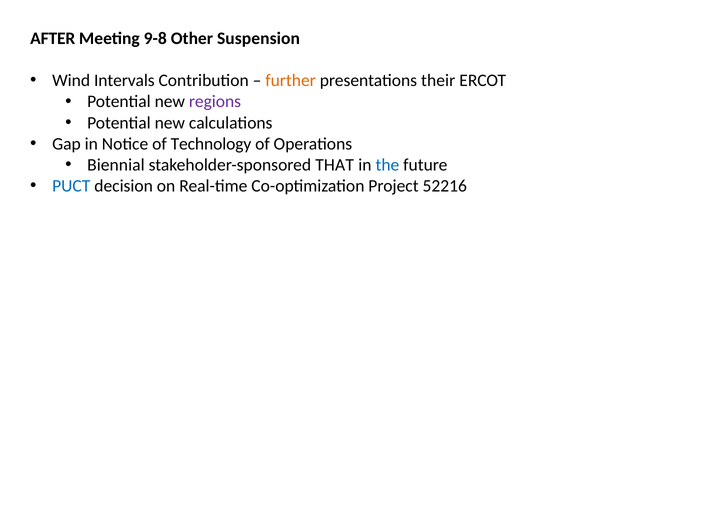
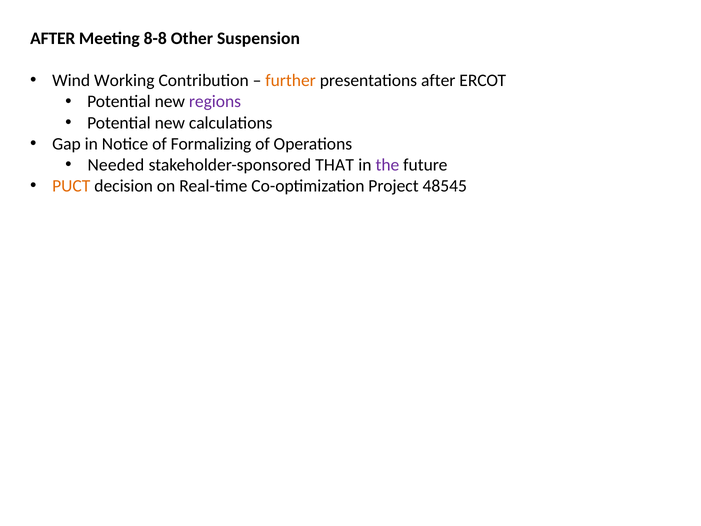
9-8: 9-8 -> 8-8
Intervals: Intervals -> Working
presentations their: their -> after
Technology: Technology -> Formalizing
Biennial: Biennial -> Needed
the colour: blue -> purple
PUCT colour: blue -> orange
52216: 52216 -> 48545
